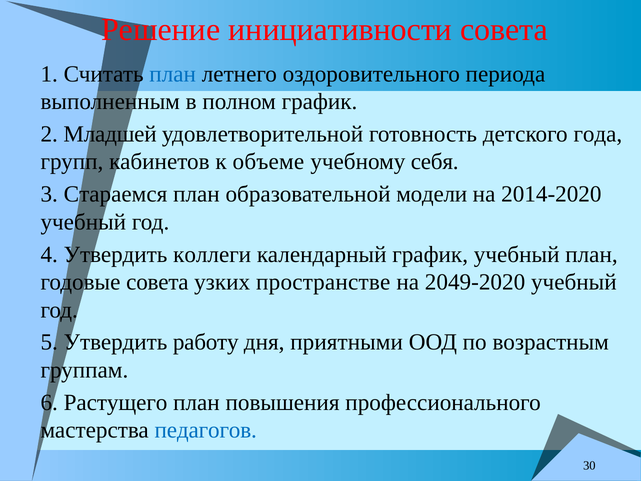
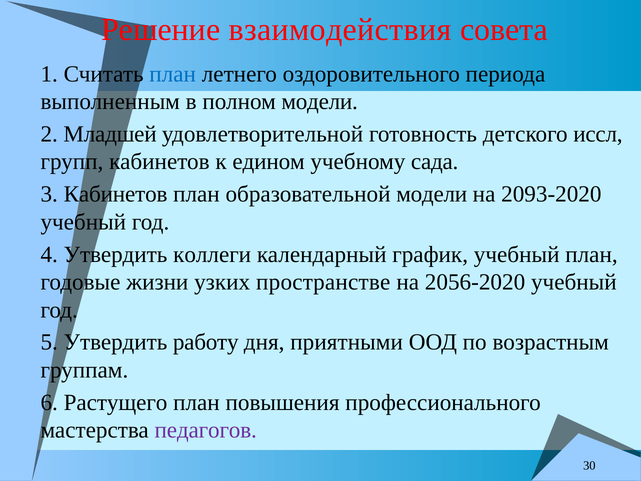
инициативности: инициативности -> взаимодействия
полном график: график -> модели
года: года -> иссл
объеме: объеме -> едином
себя: себя -> сада
Стараемся at (115, 194): Стараемся -> Кабинетов
2014-2020: 2014-2020 -> 2093-2020
годовые совета: совета -> жизни
2049-2020: 2049-2020 -> 2056-2020
педагогов colour: blue -> purple
